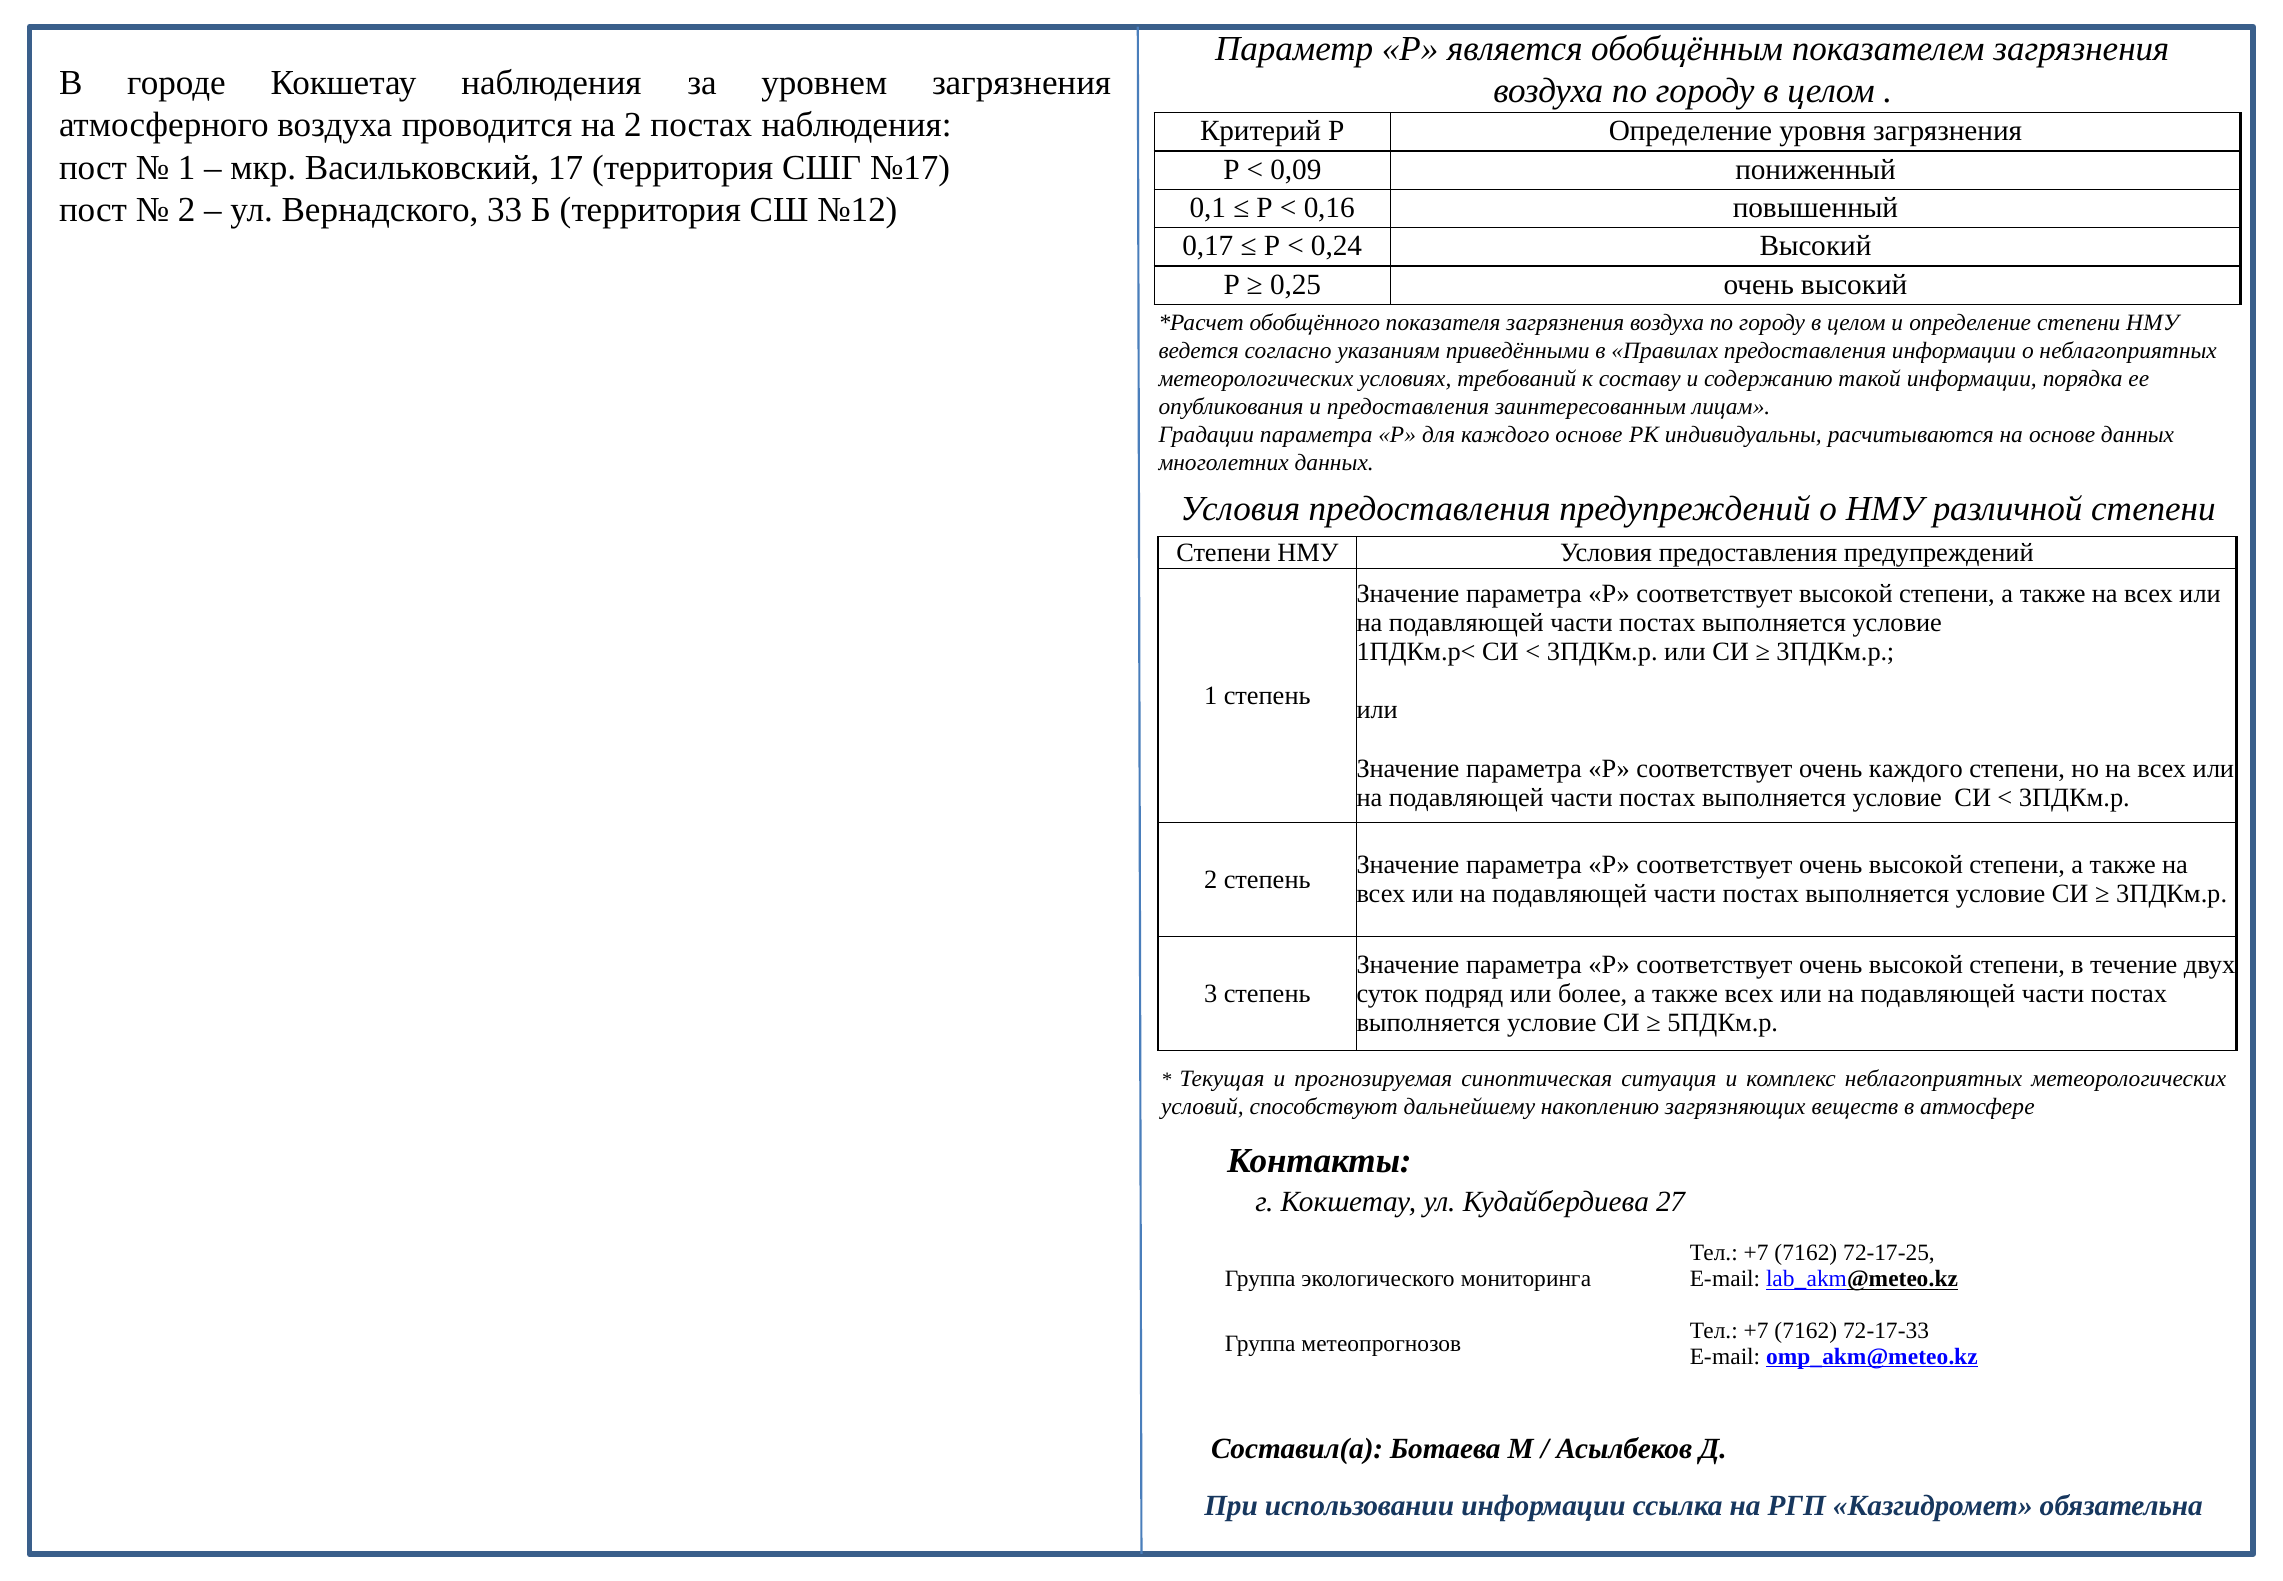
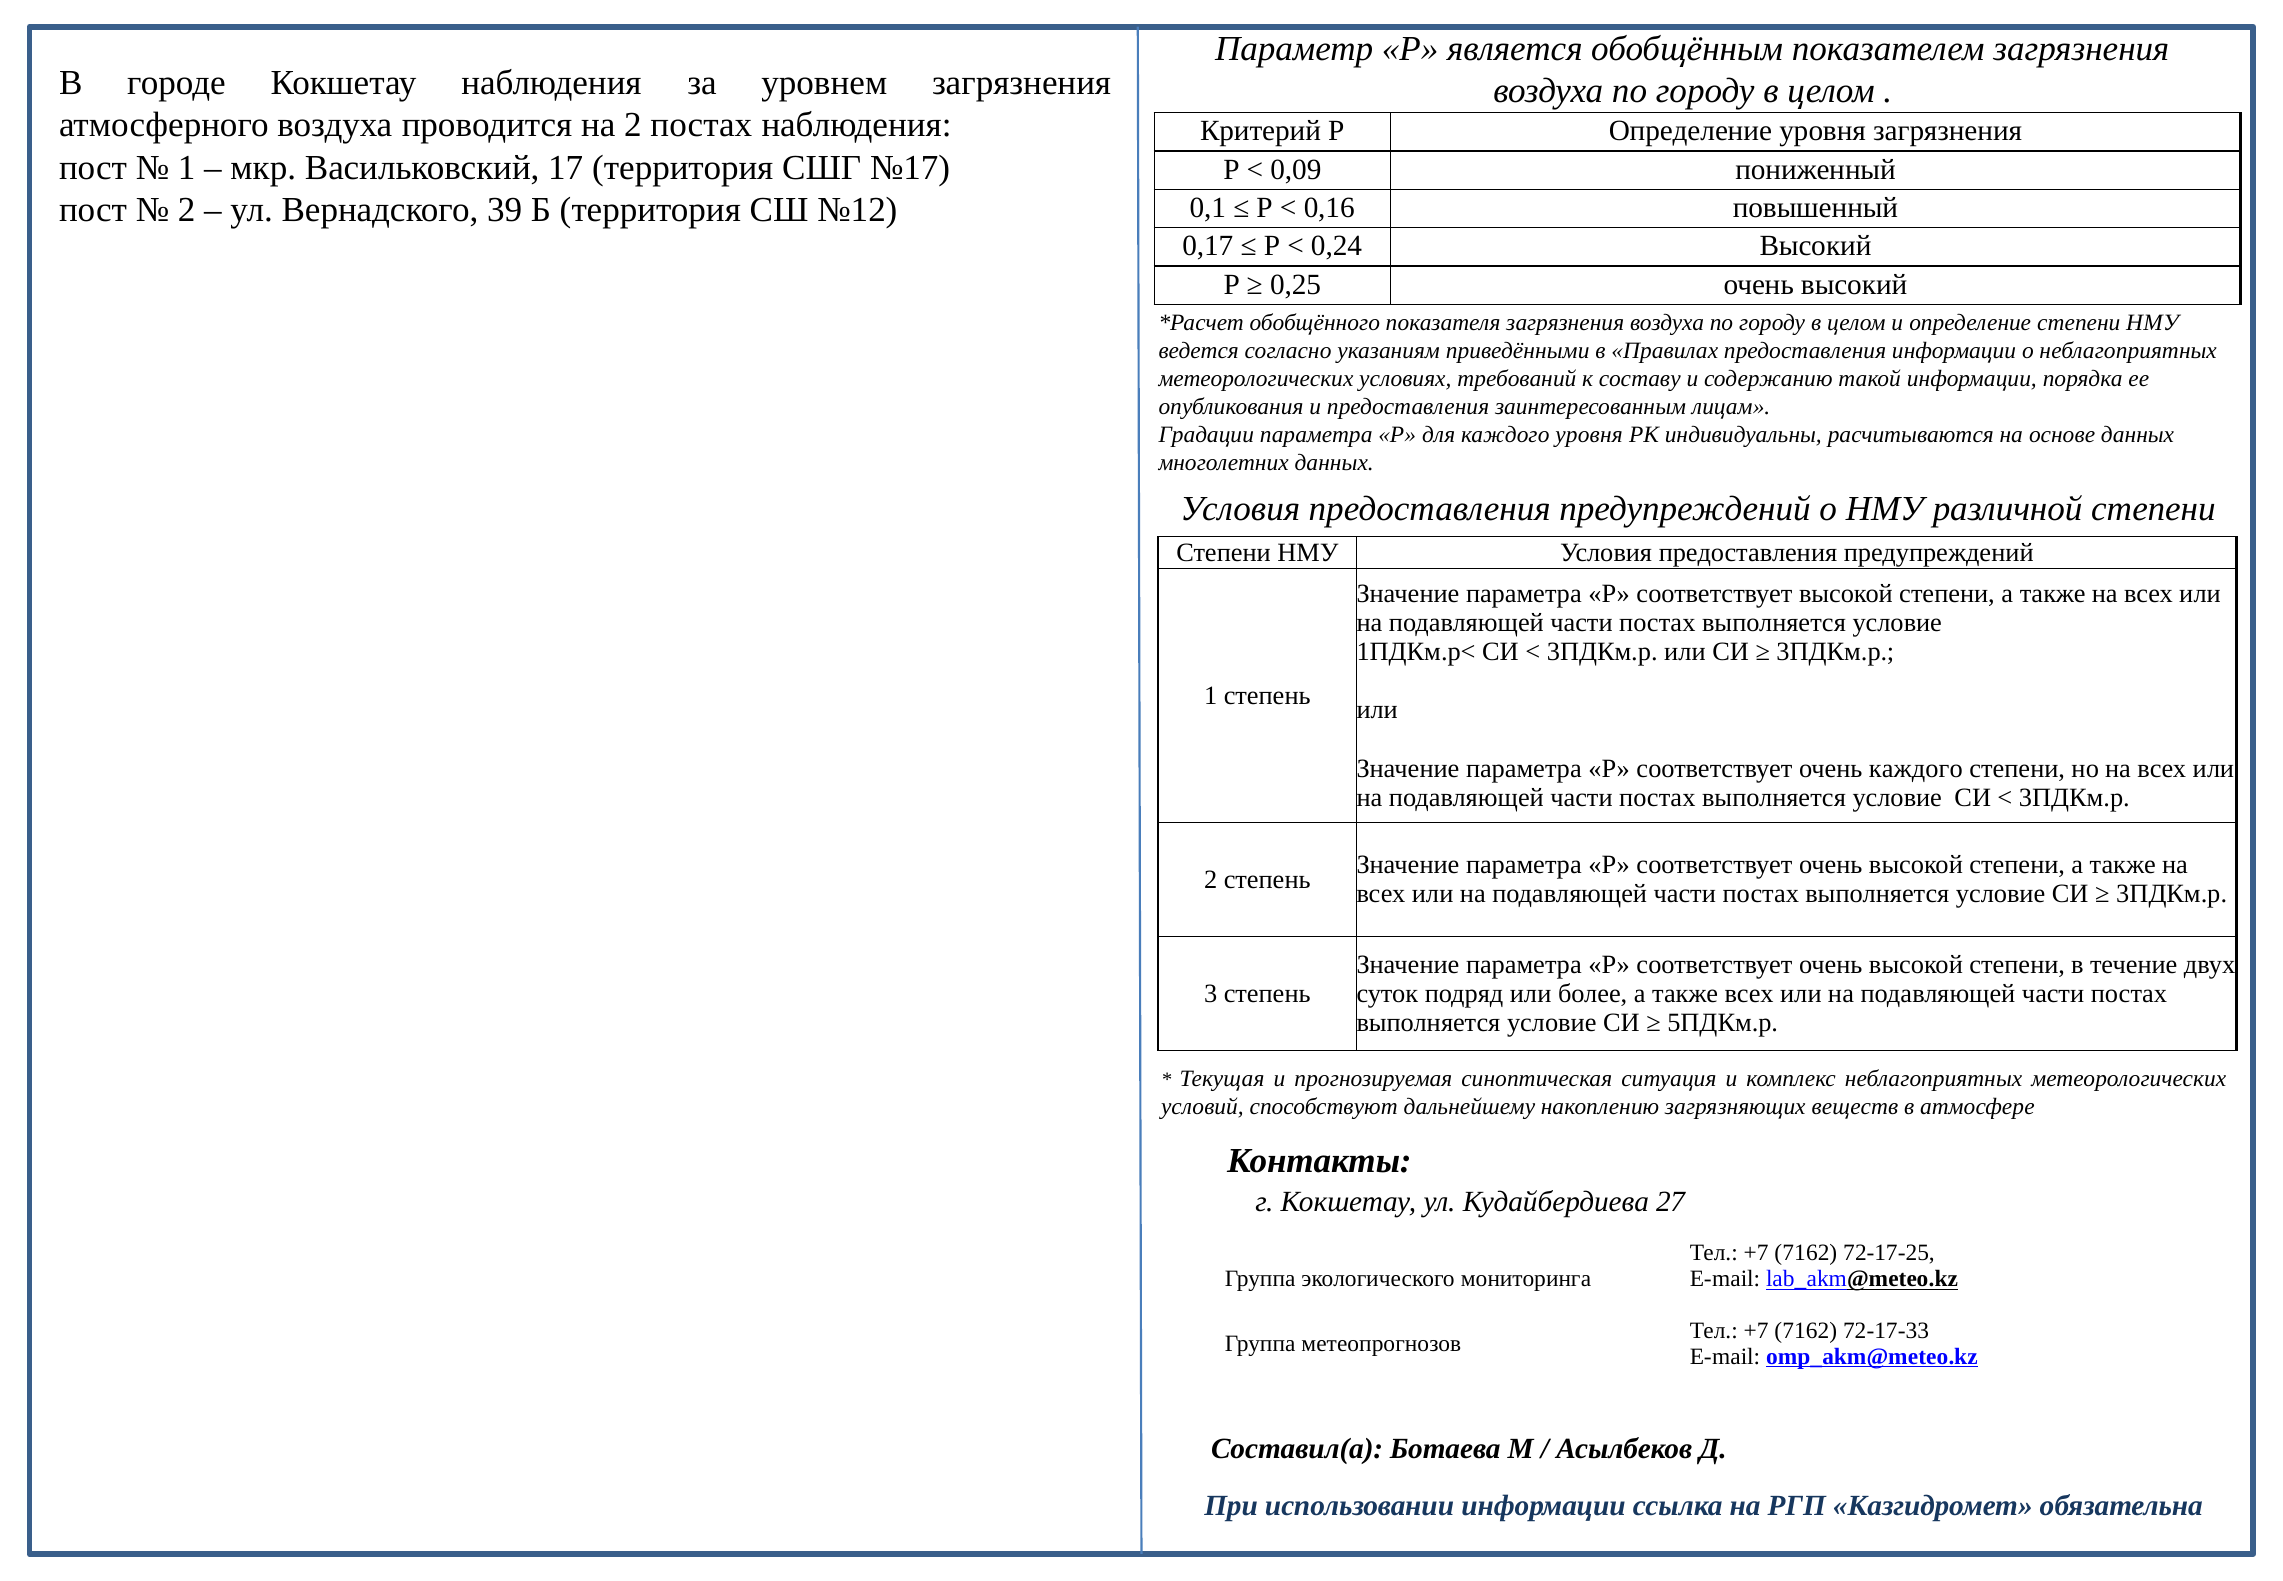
33: 33 -> 39
каждого основе: основе -> уровня
